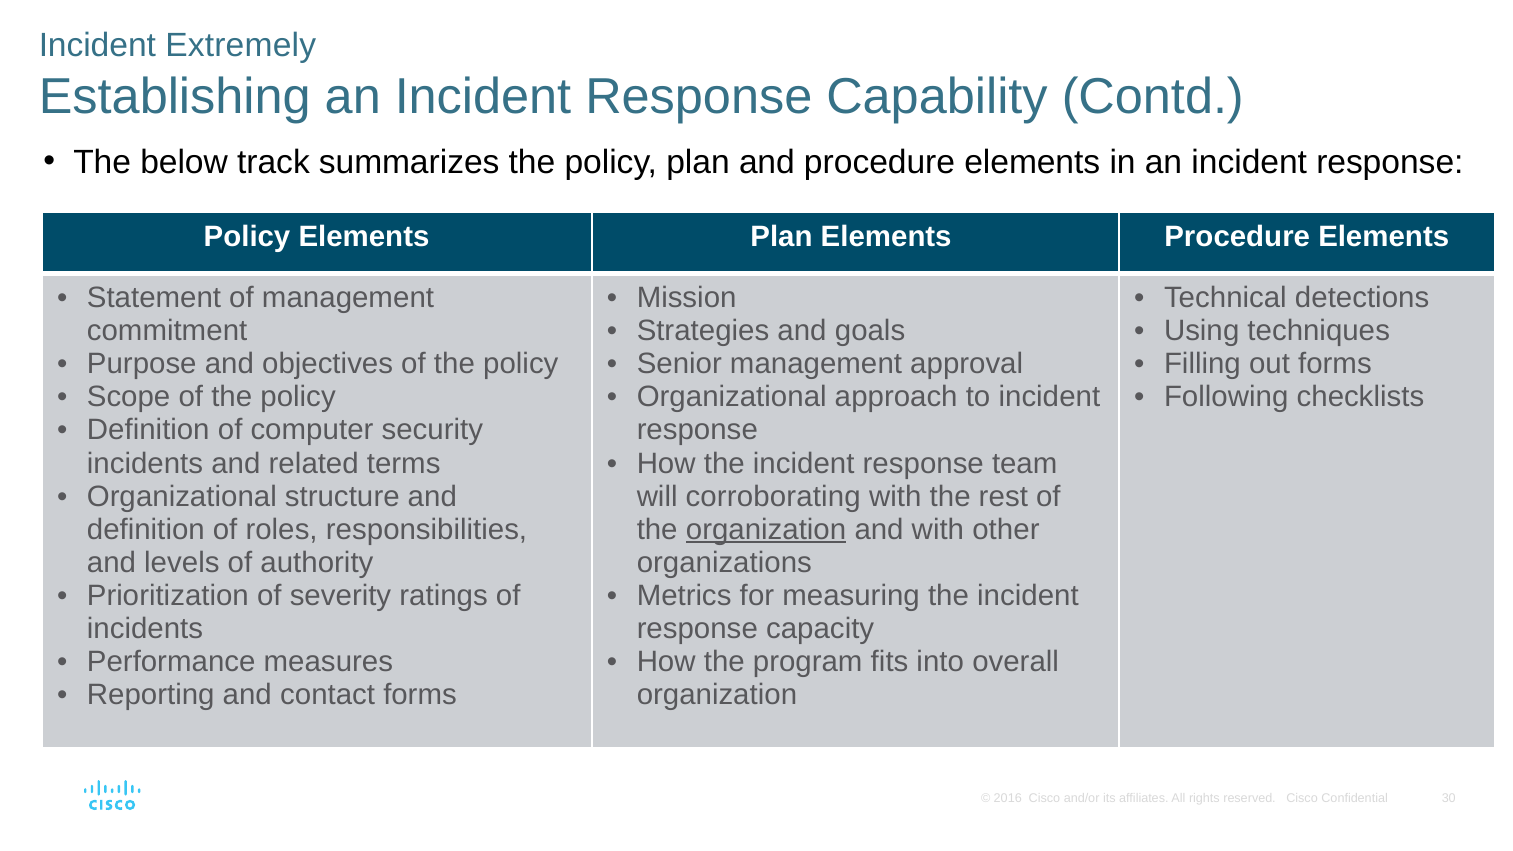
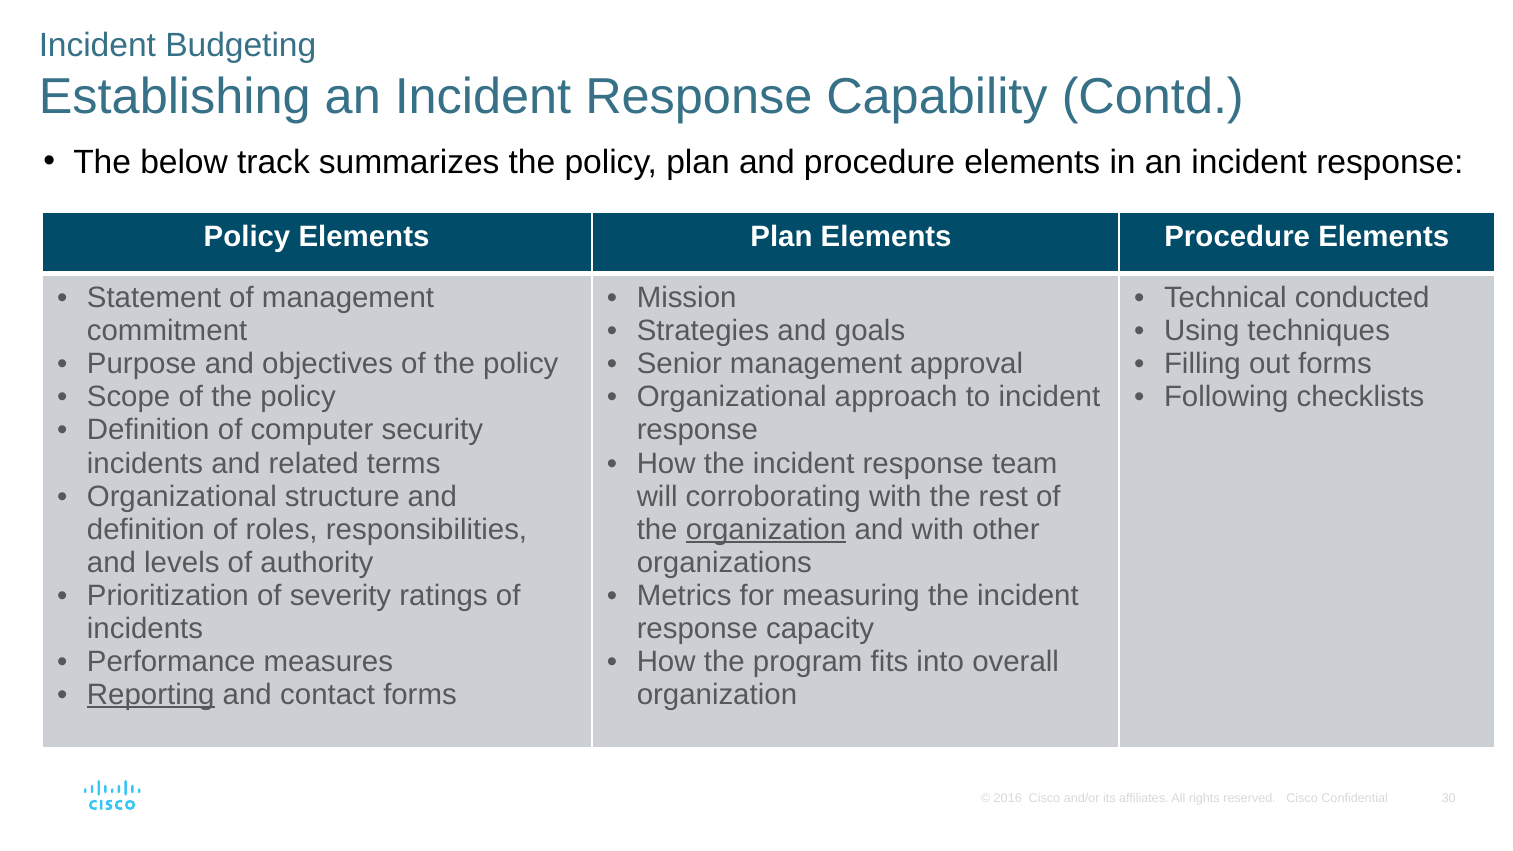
Extremely: Extremely -> Budgeting
detections: detections -> conducted
Reporting underline: none -> present
